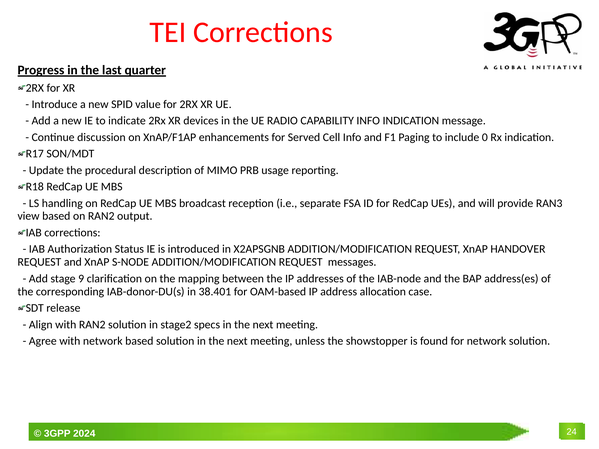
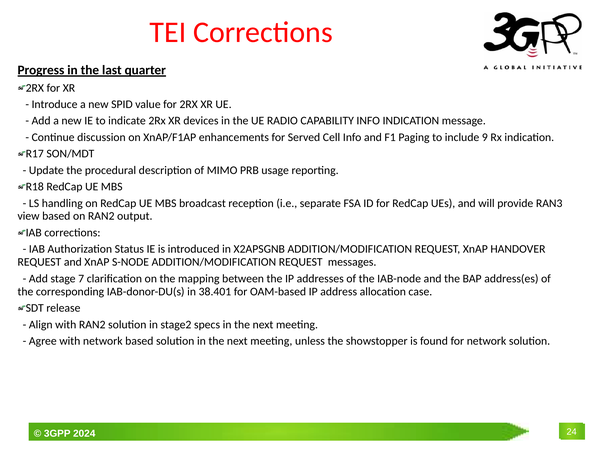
0: 0 -> 9
9: 9 -> 7
